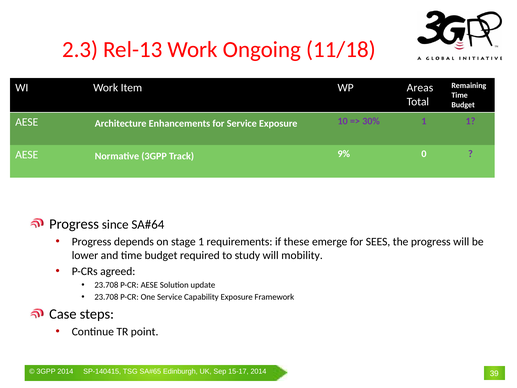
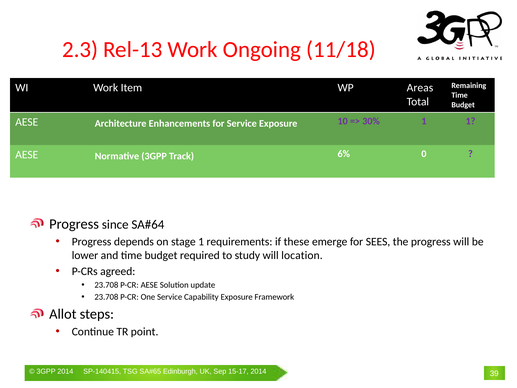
9%: 9% -> 6%
mobility: mobility -> location
Case: Case -> Allot
